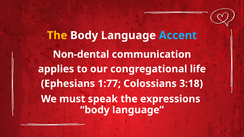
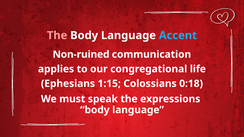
The at (57, 35) colour: yellow -> pink
Non-dental: Non-dental -> Non-ruined
1:77: 1:77 -> 1:15
3:18: 3:18 -> 0:18
